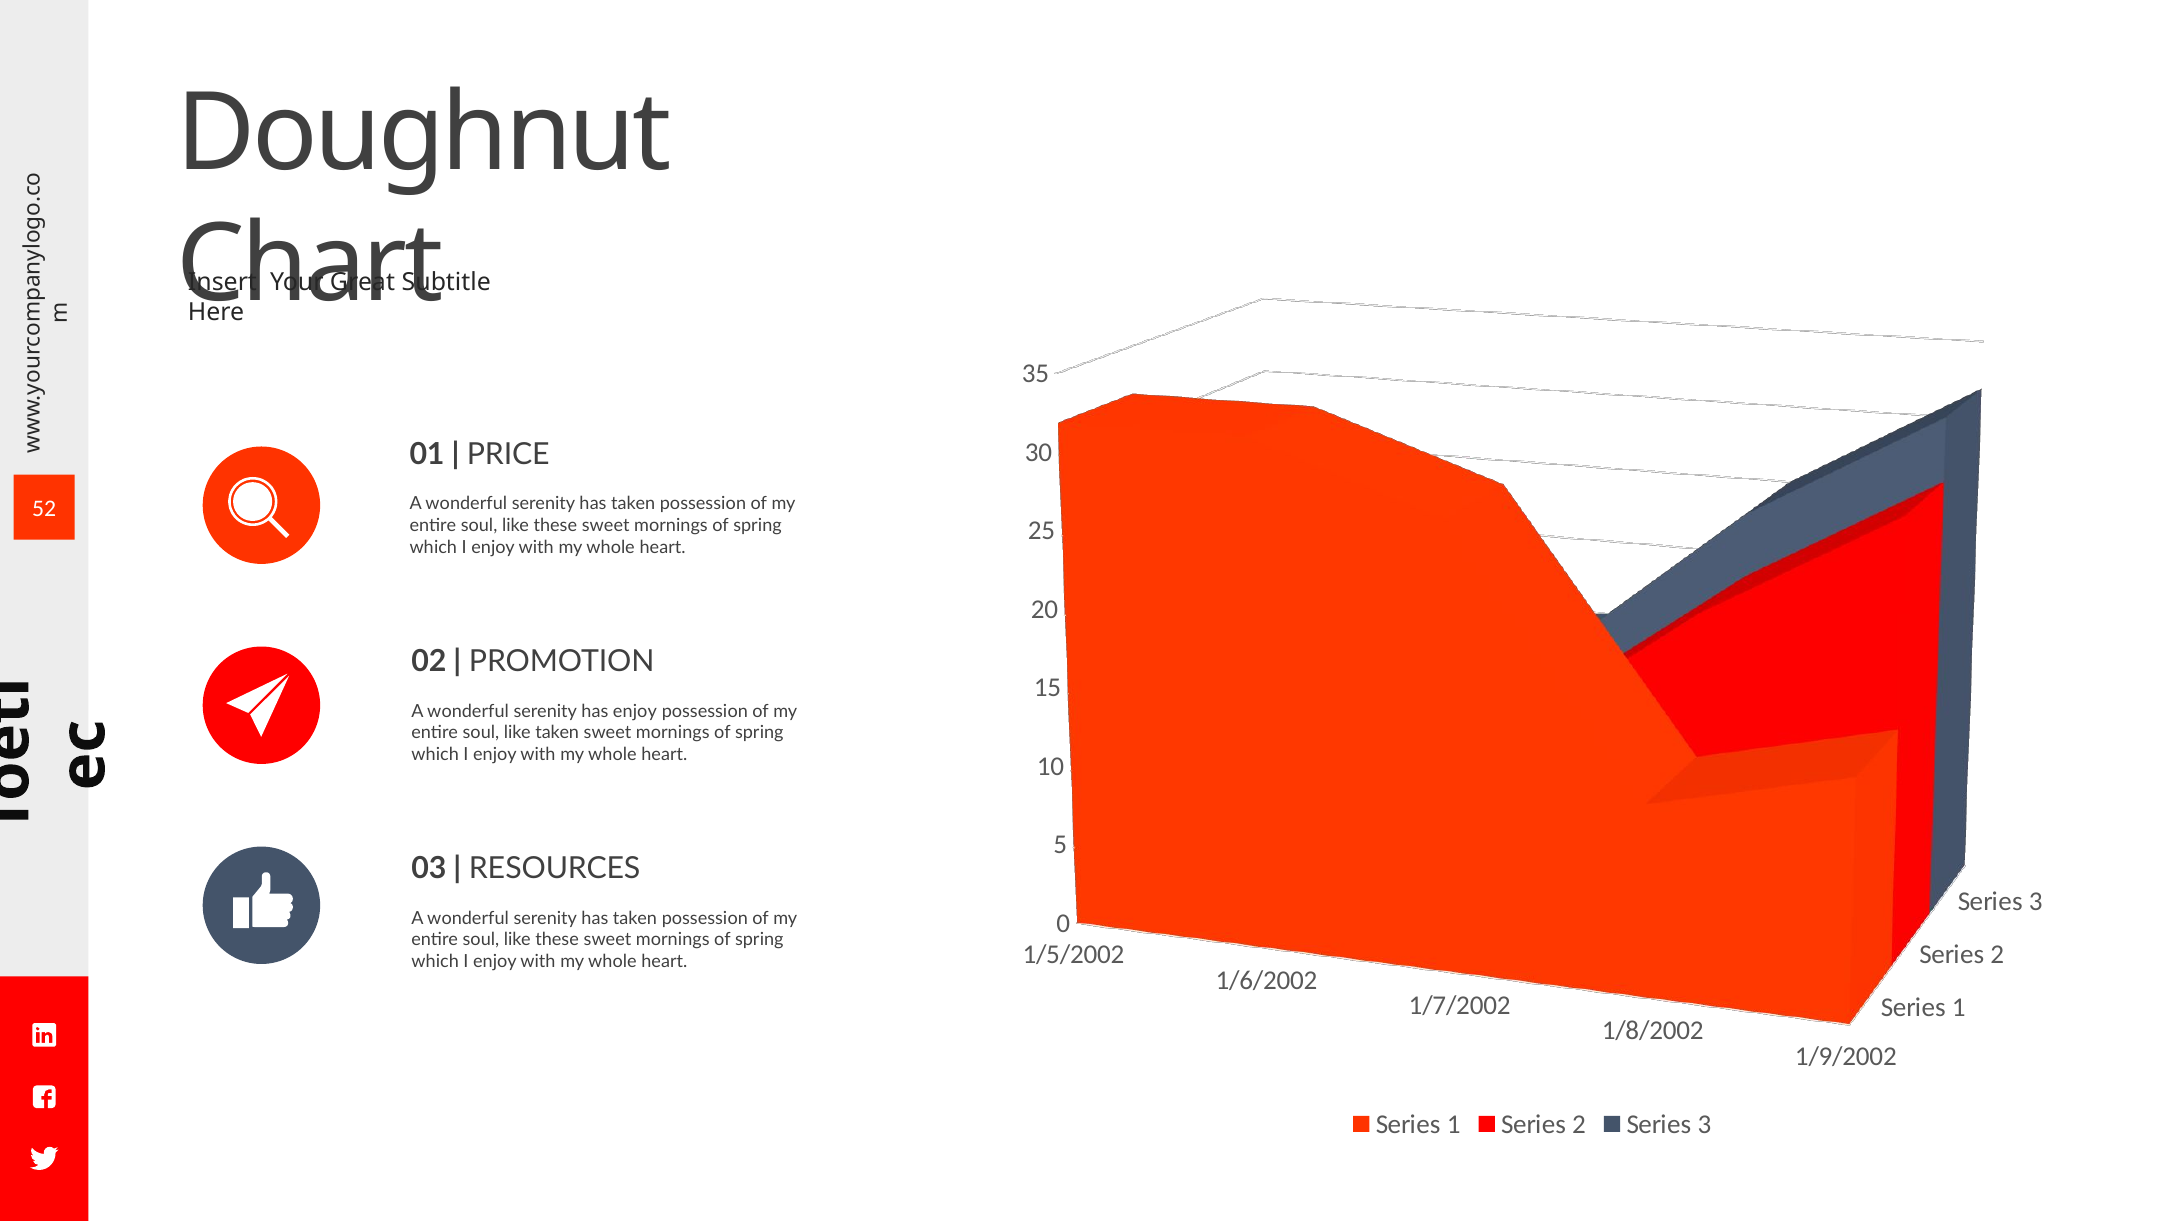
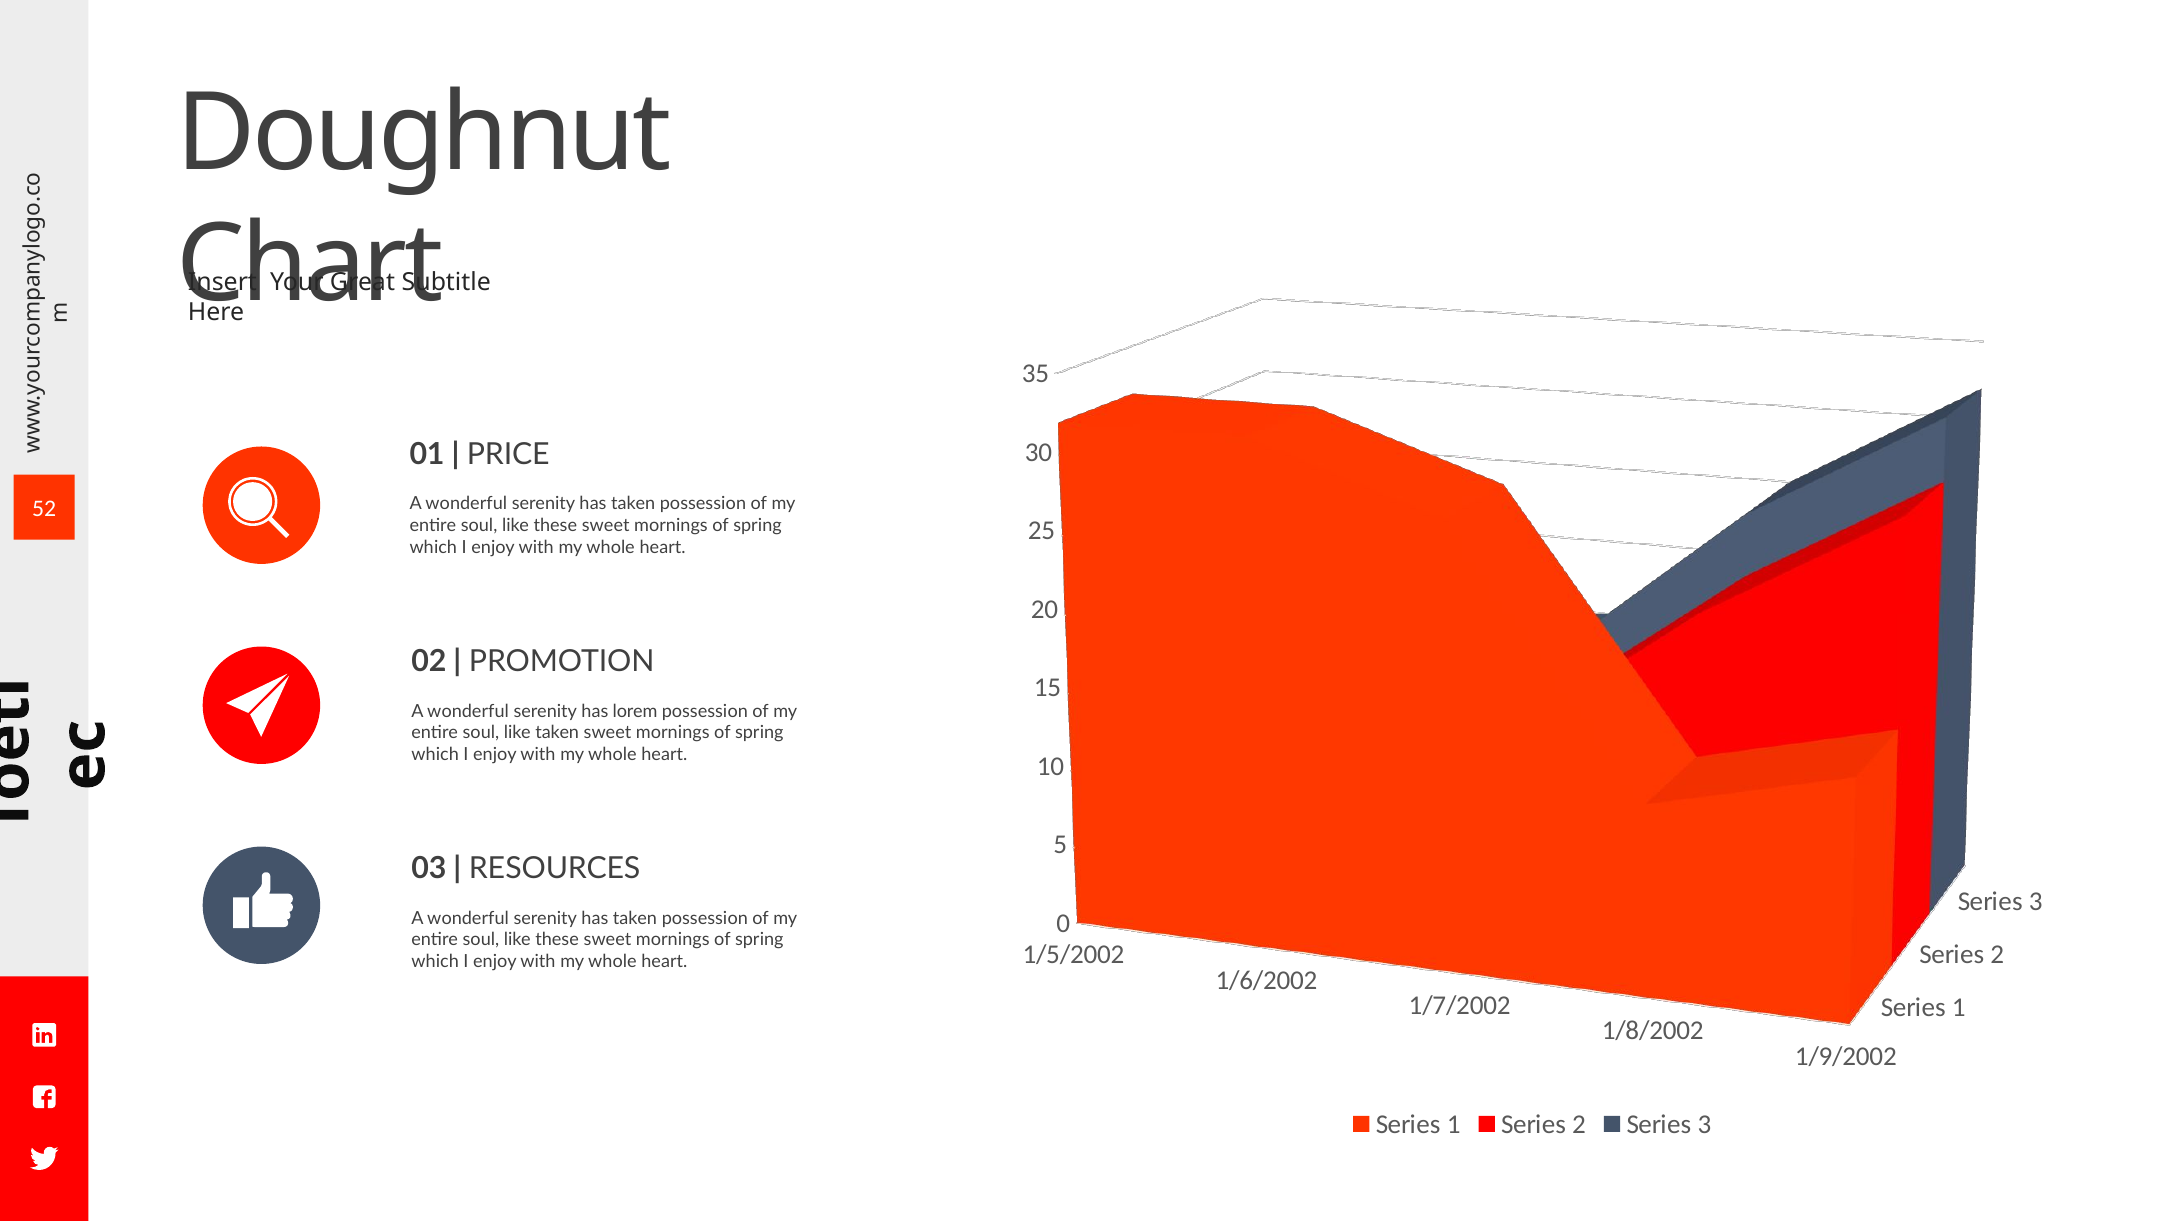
has enjoy: enjoy -> lorem
